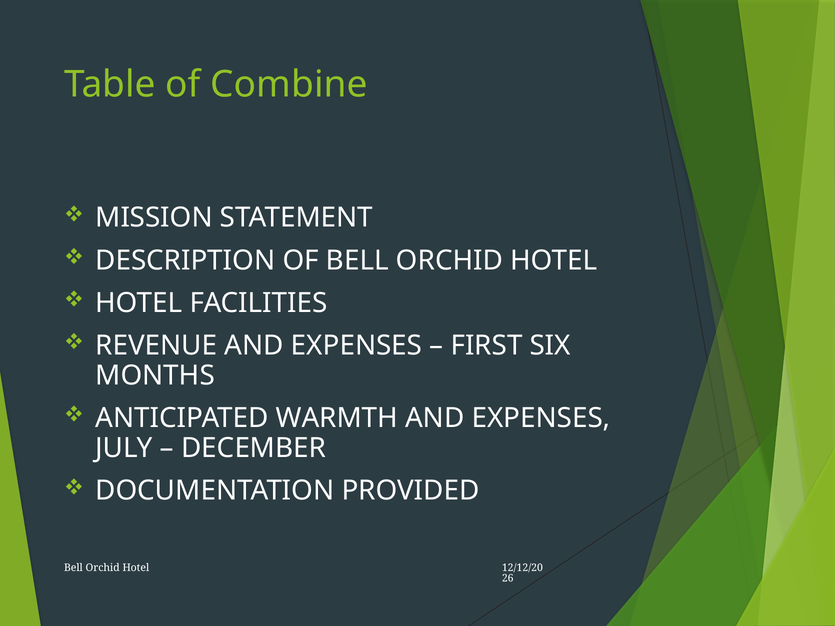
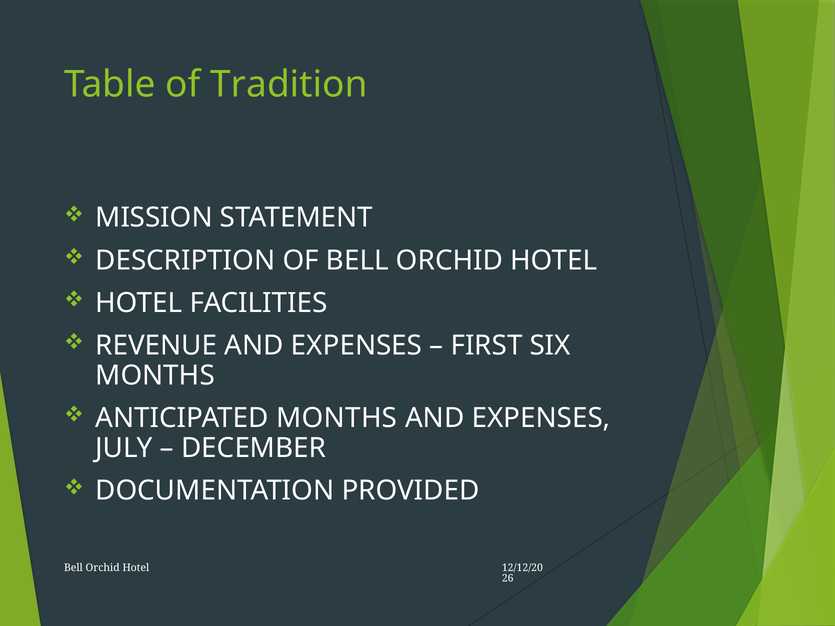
Combine: Combine -> Tradition
ANTICIPATED WARMTH: WARMTH -> MONTHS
